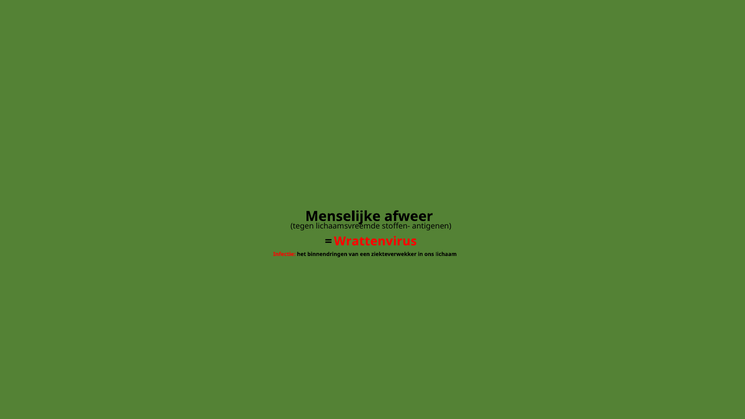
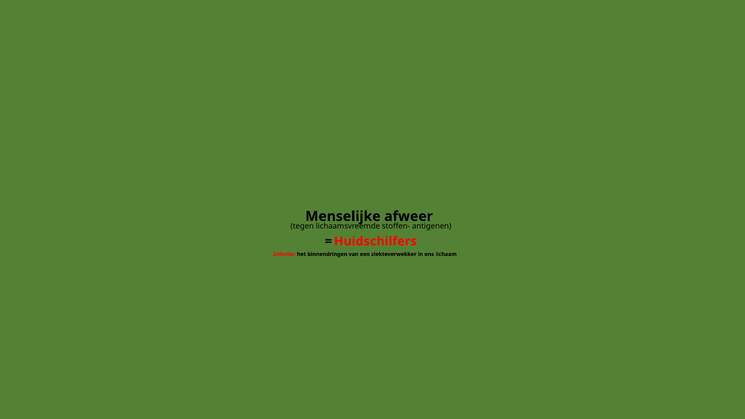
Wrattenvirus: Wrattenvirus -> Huidschilfers
